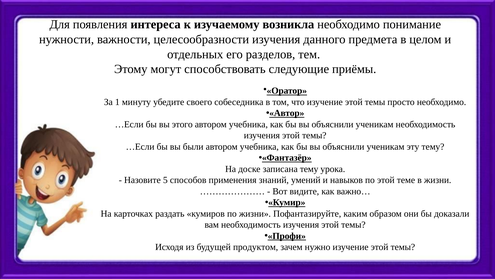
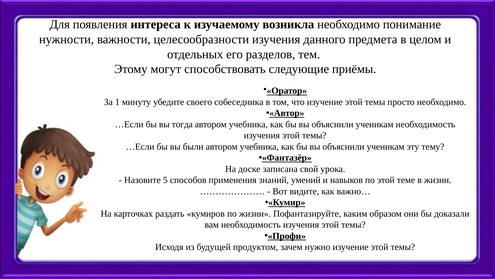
этого: этого -> тогда
записана тему: тему -> свой
